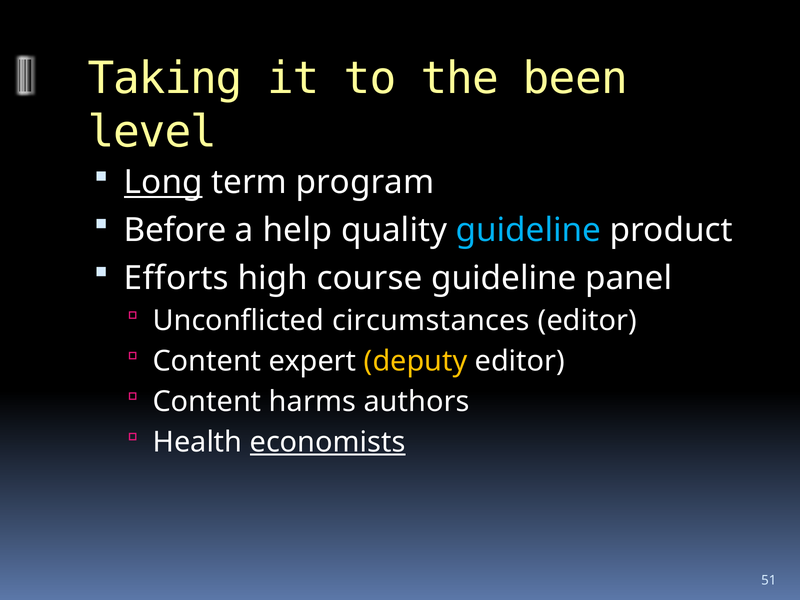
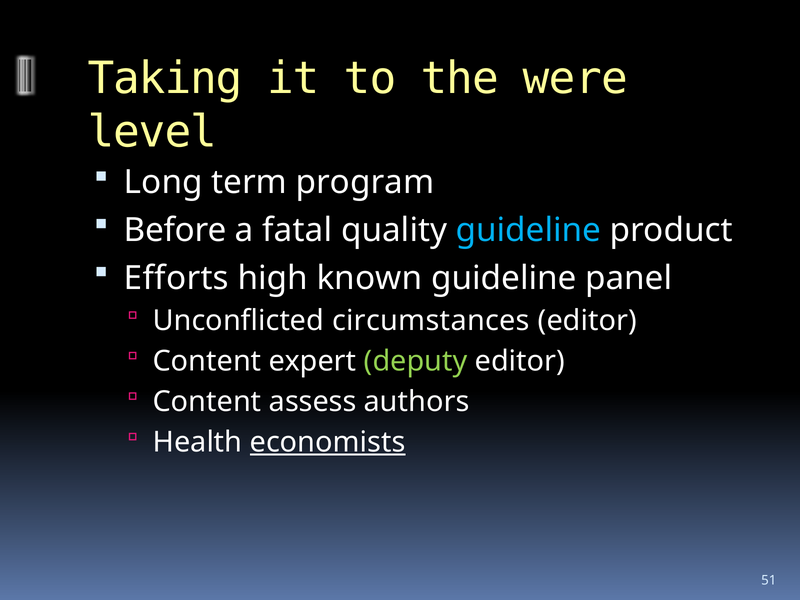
been: been -> were
Long underline: present -> none
help: help -> fatal
course: course -> known
deputy colour: yellow -> light green
harms: harms -> assess
